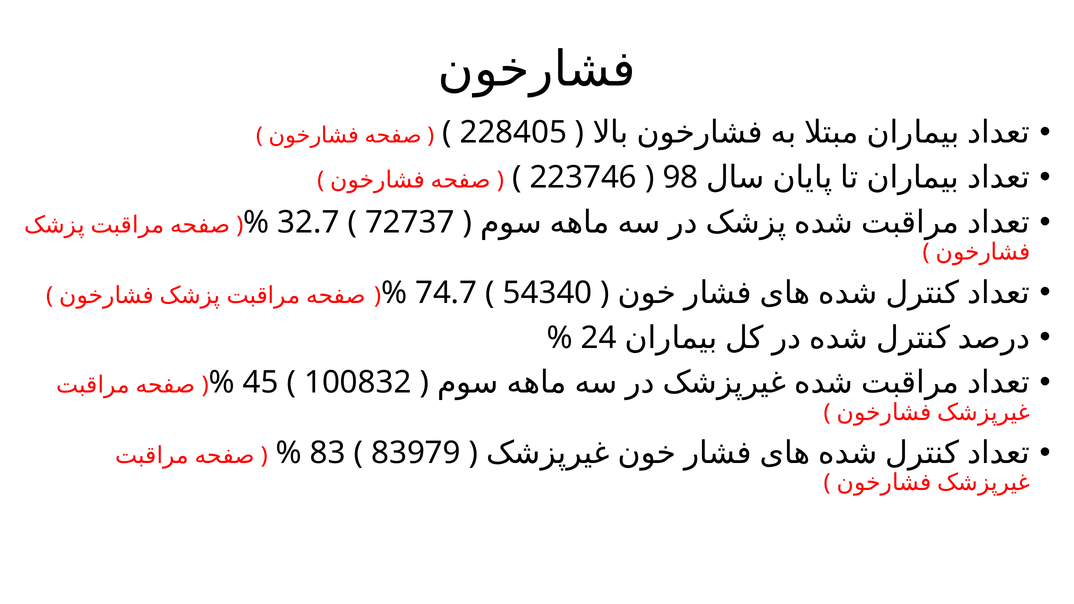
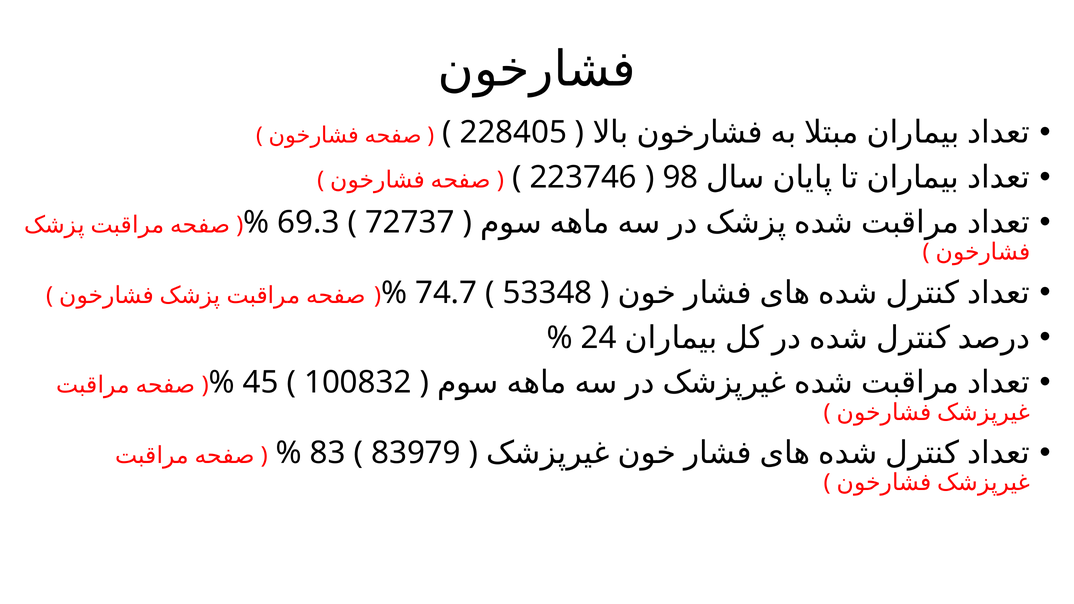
32.7: 32.7 -> 69.3
54340: 54340 -> 53348
